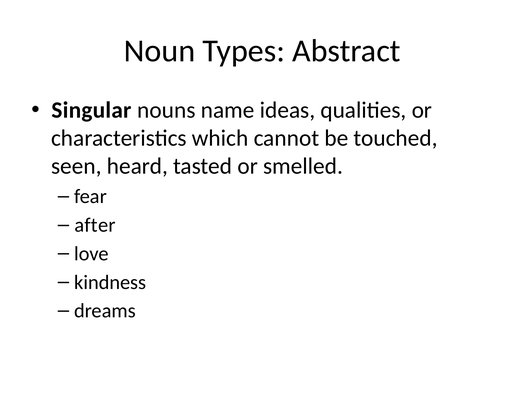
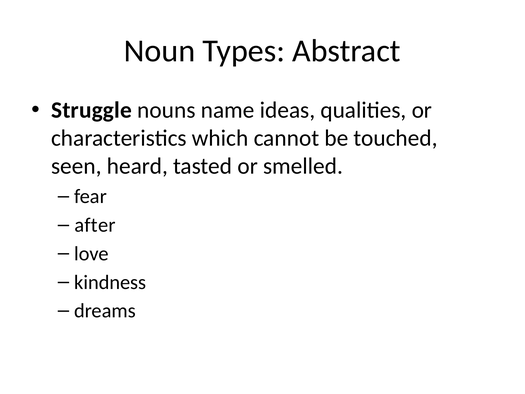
Singular: Singular -> Struggle
